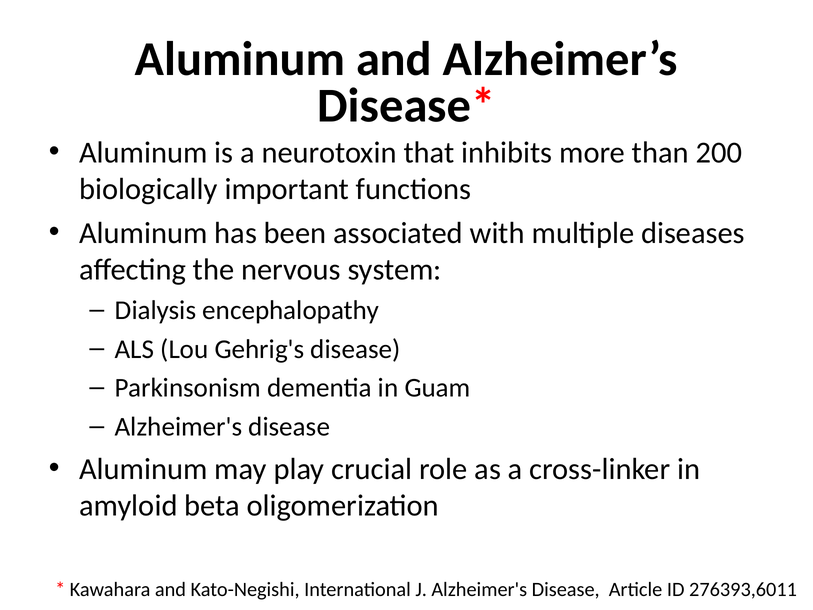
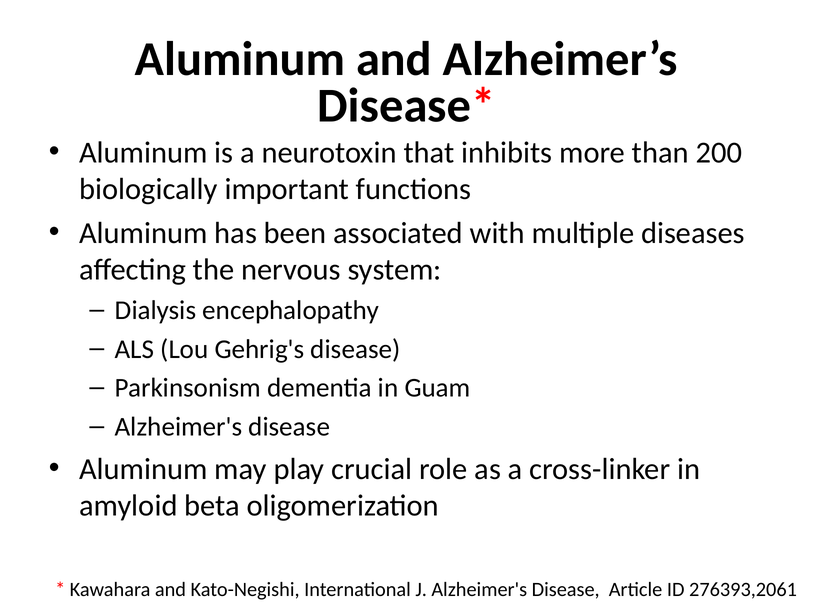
276393,6011: 276393,6011 -> 276393,2061
